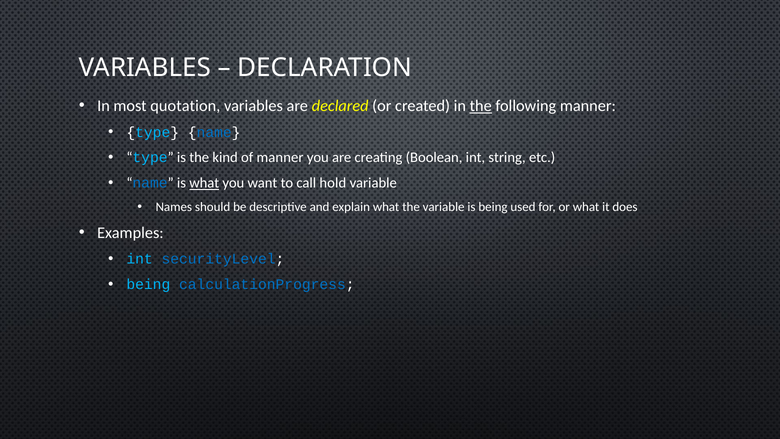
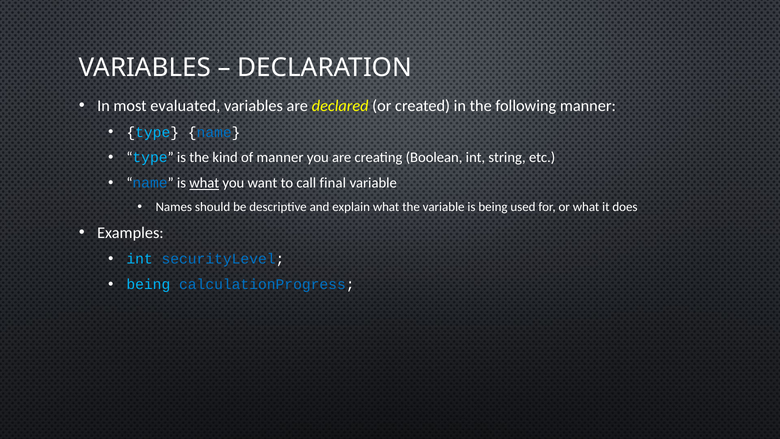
quotation: quotation -> evaluated
the at (481, 106) underline: present -> none
hold: hold -> final
